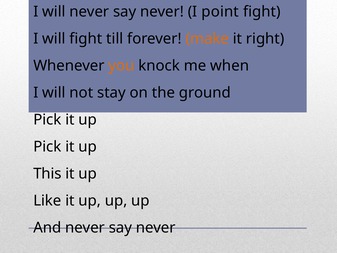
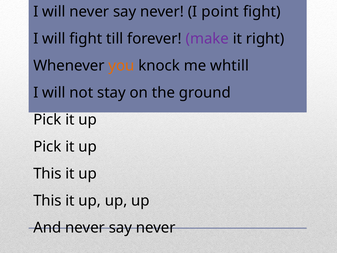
make colour: orange -> purple
when: when -> whtill
Like at (47, 200): Like -> This
